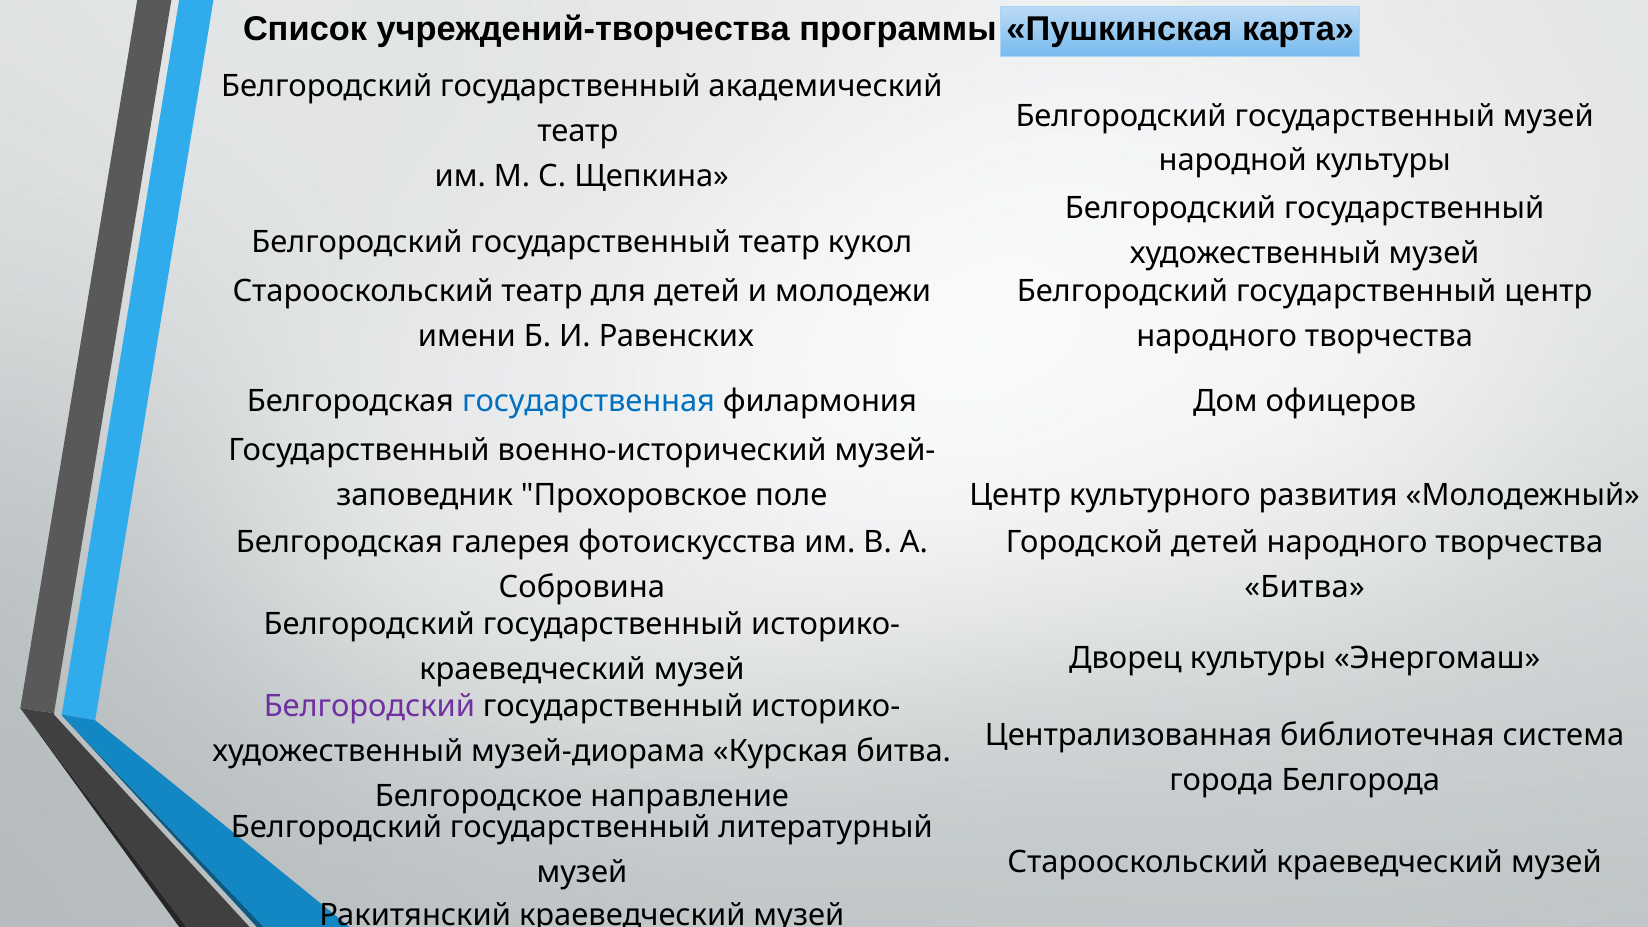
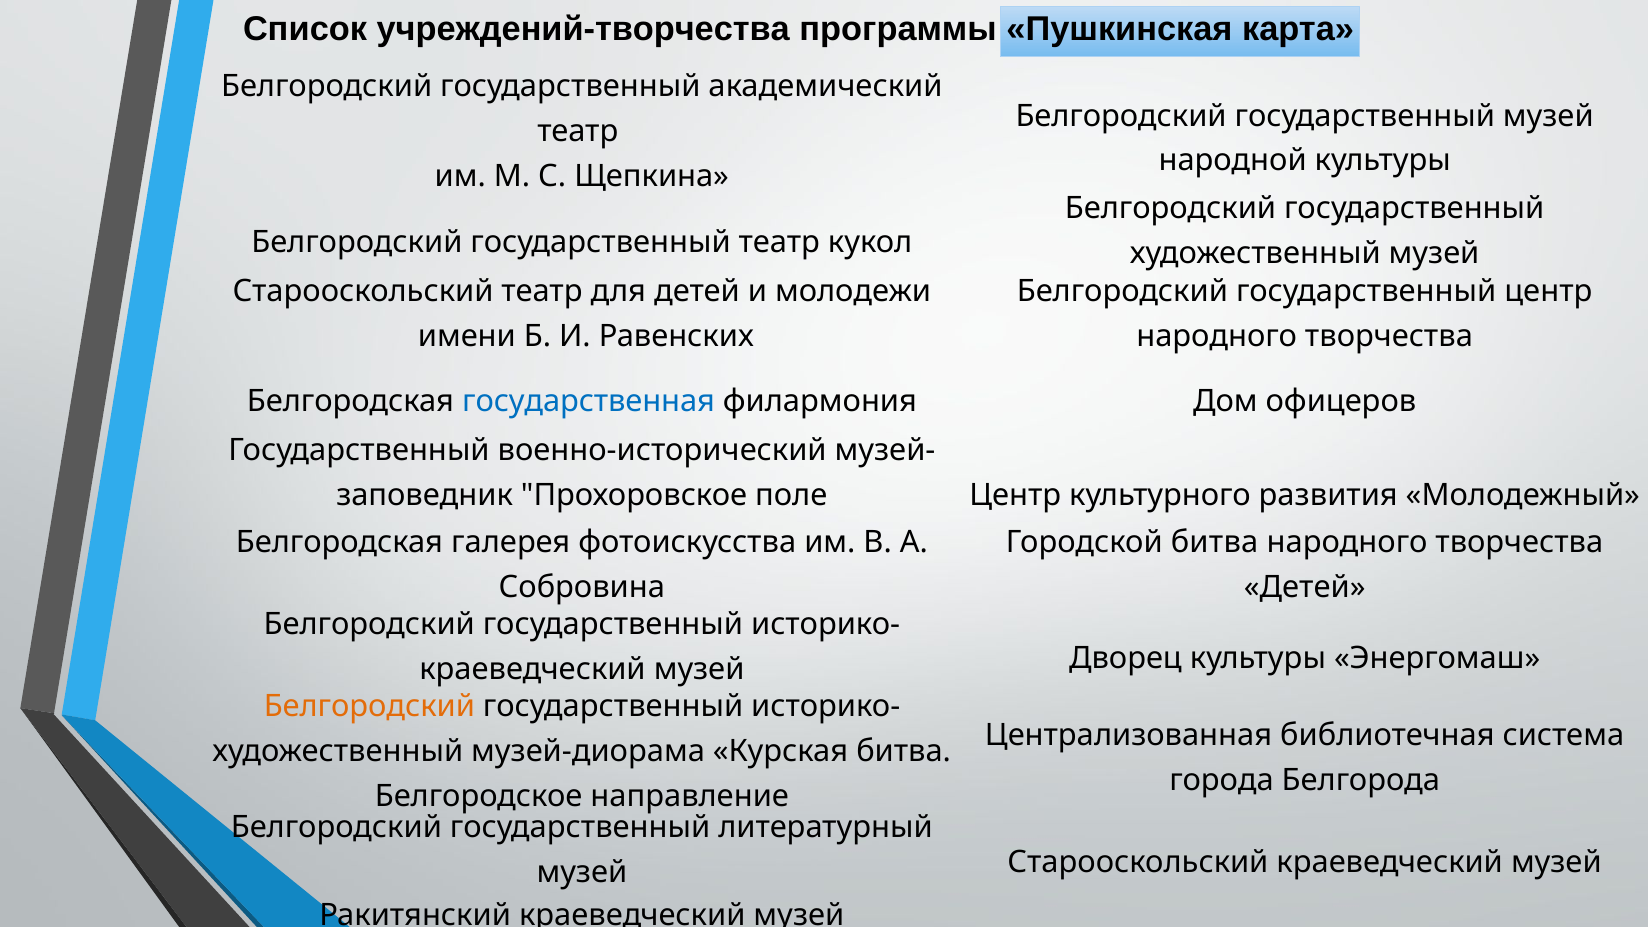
Городской детей: детей -> битва
Битва at (1305, 587): Битва -> Детей
Белгородский at (369, 706) colour: purple -> orange
